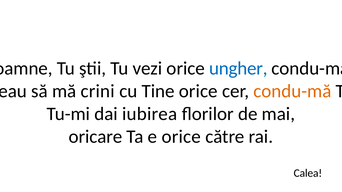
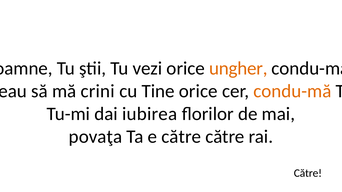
ungher colour: blue -> orange
oricare: oricare -> povaţa
e orice: orice -> către
Calea at (308, 173): Calea -> Către
